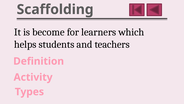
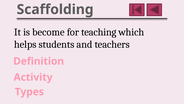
learners: learners -> teaching
